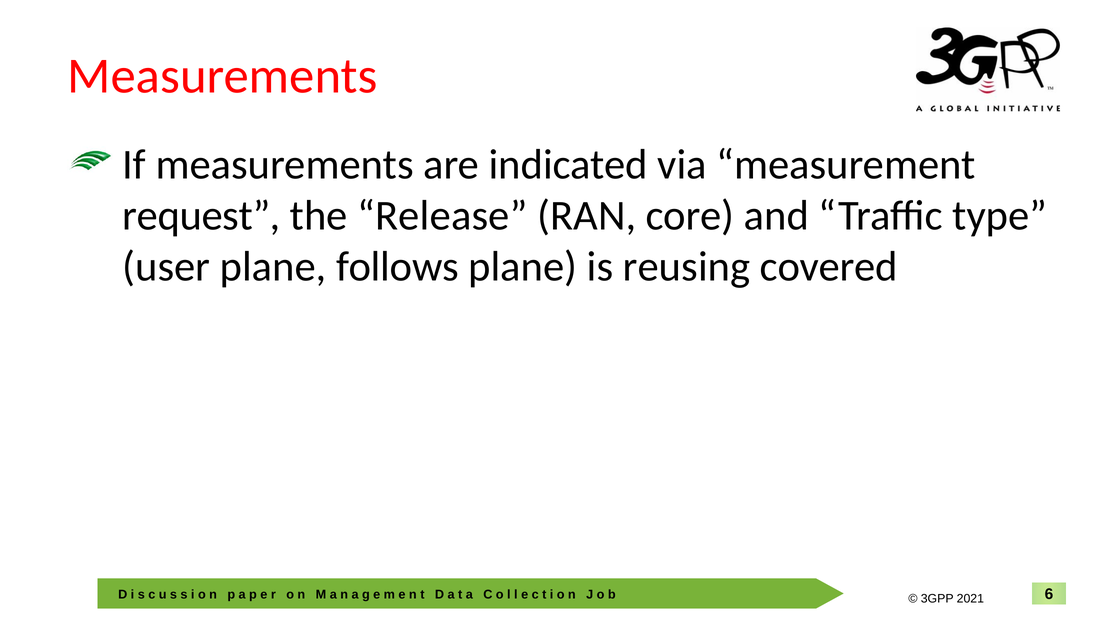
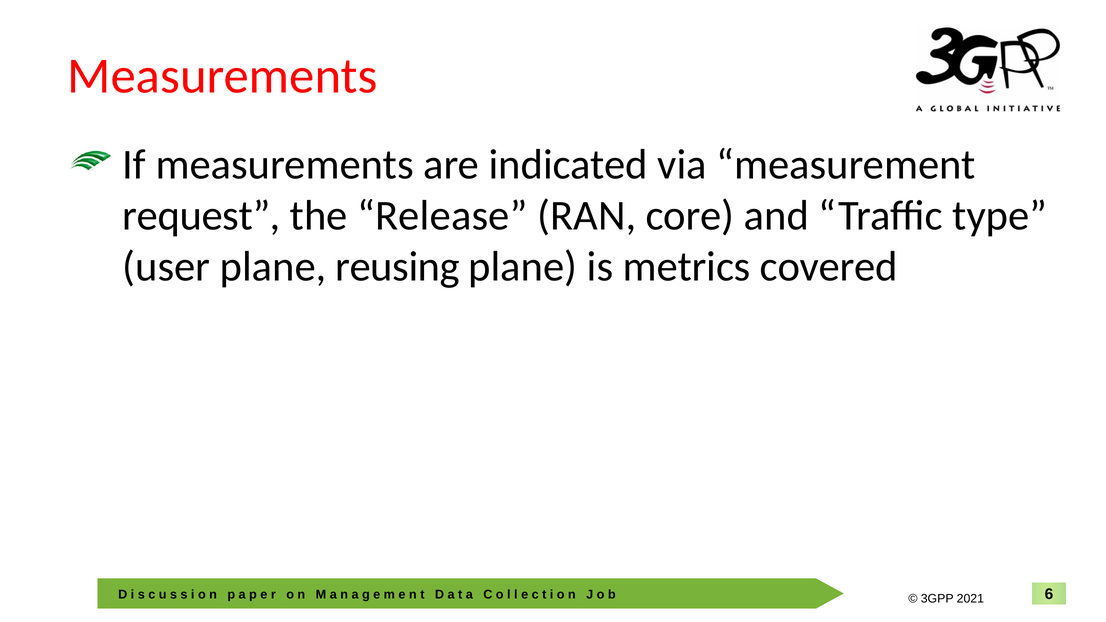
follows: follows -> reusing
reusing: reusing -> metrics
